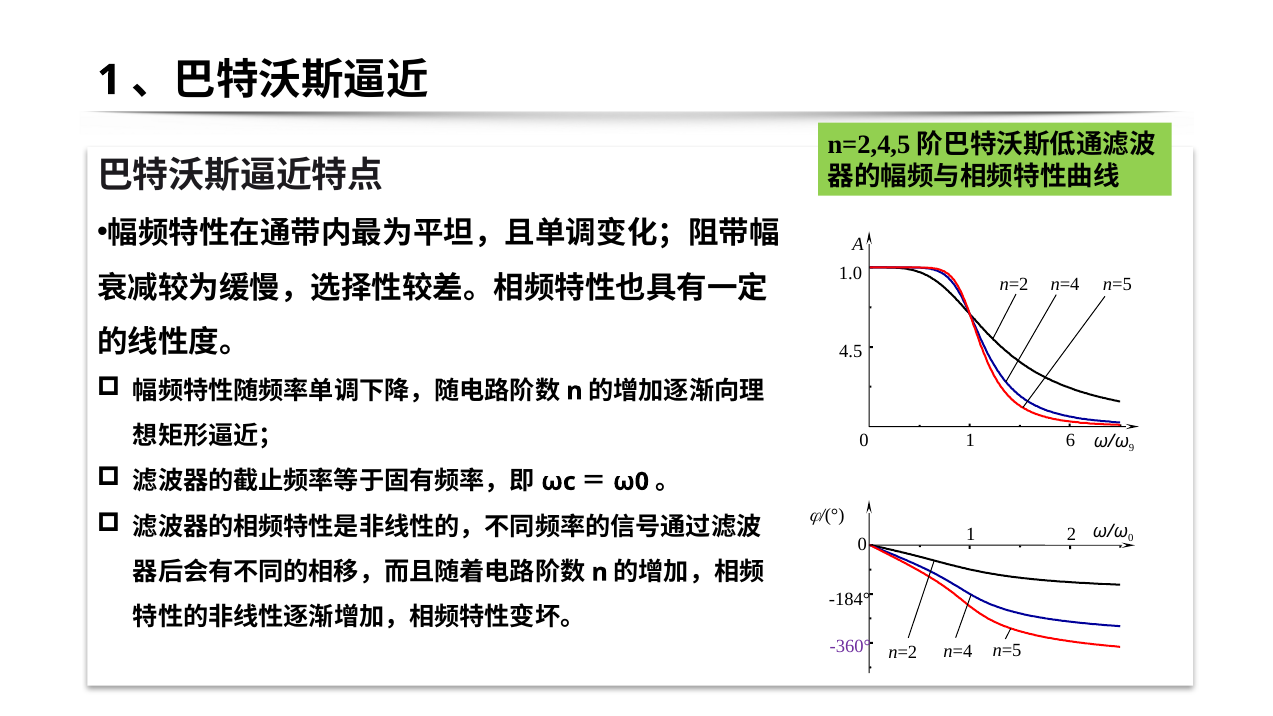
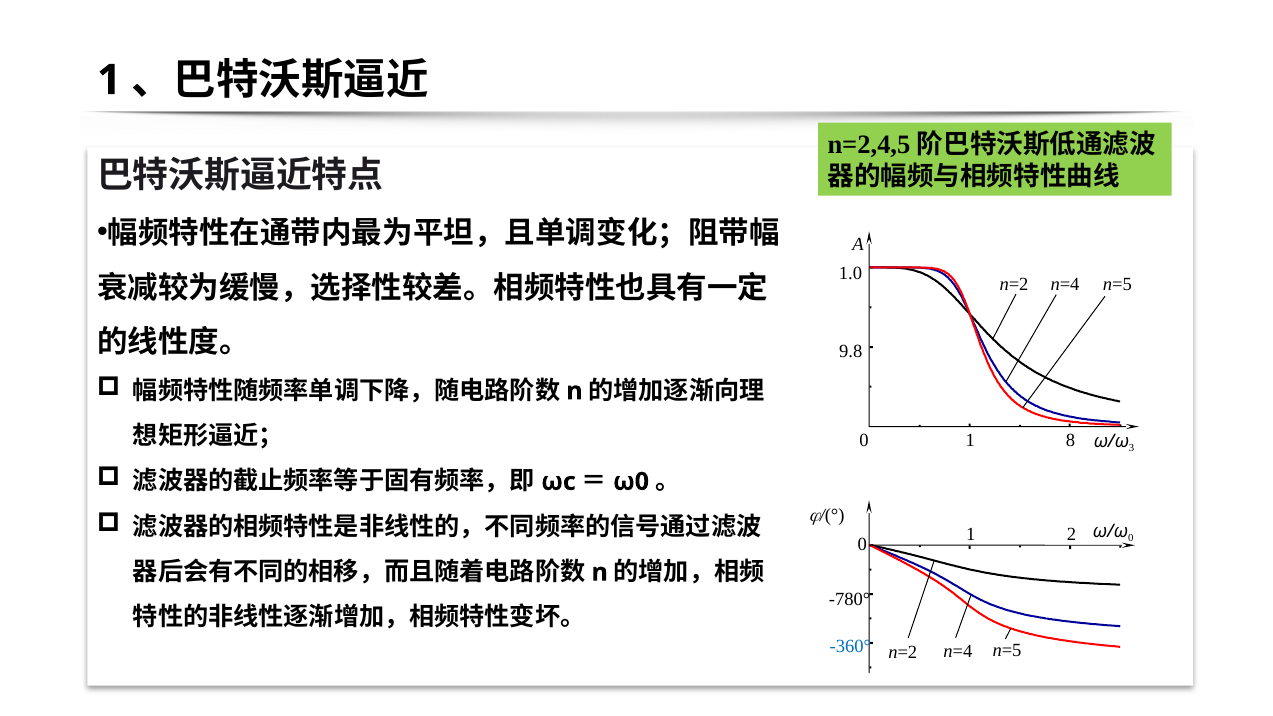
4.5: 4.5 -> 9.8
6: 6 -> 8
9: 9 -> 3
-184°: -184° -> -780°
-360° colour: purple -> blue
